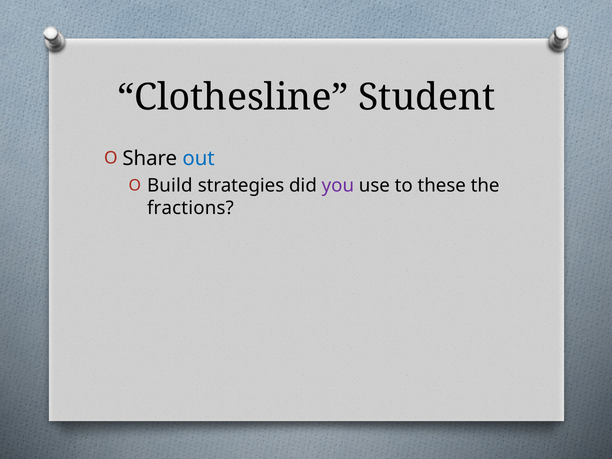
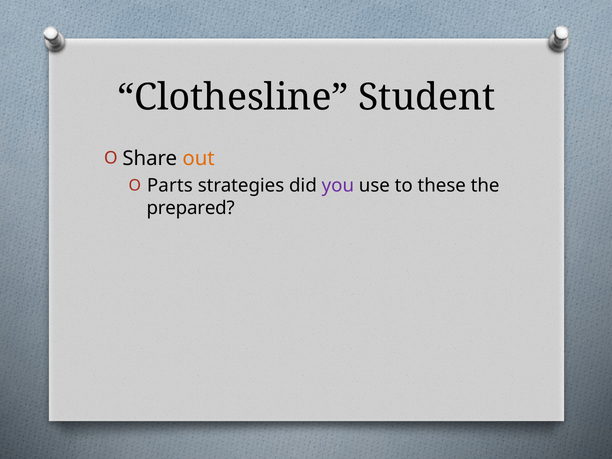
out colour: blue -> orange
Build: Build -> Parts
fractions: fractions -> prepared
